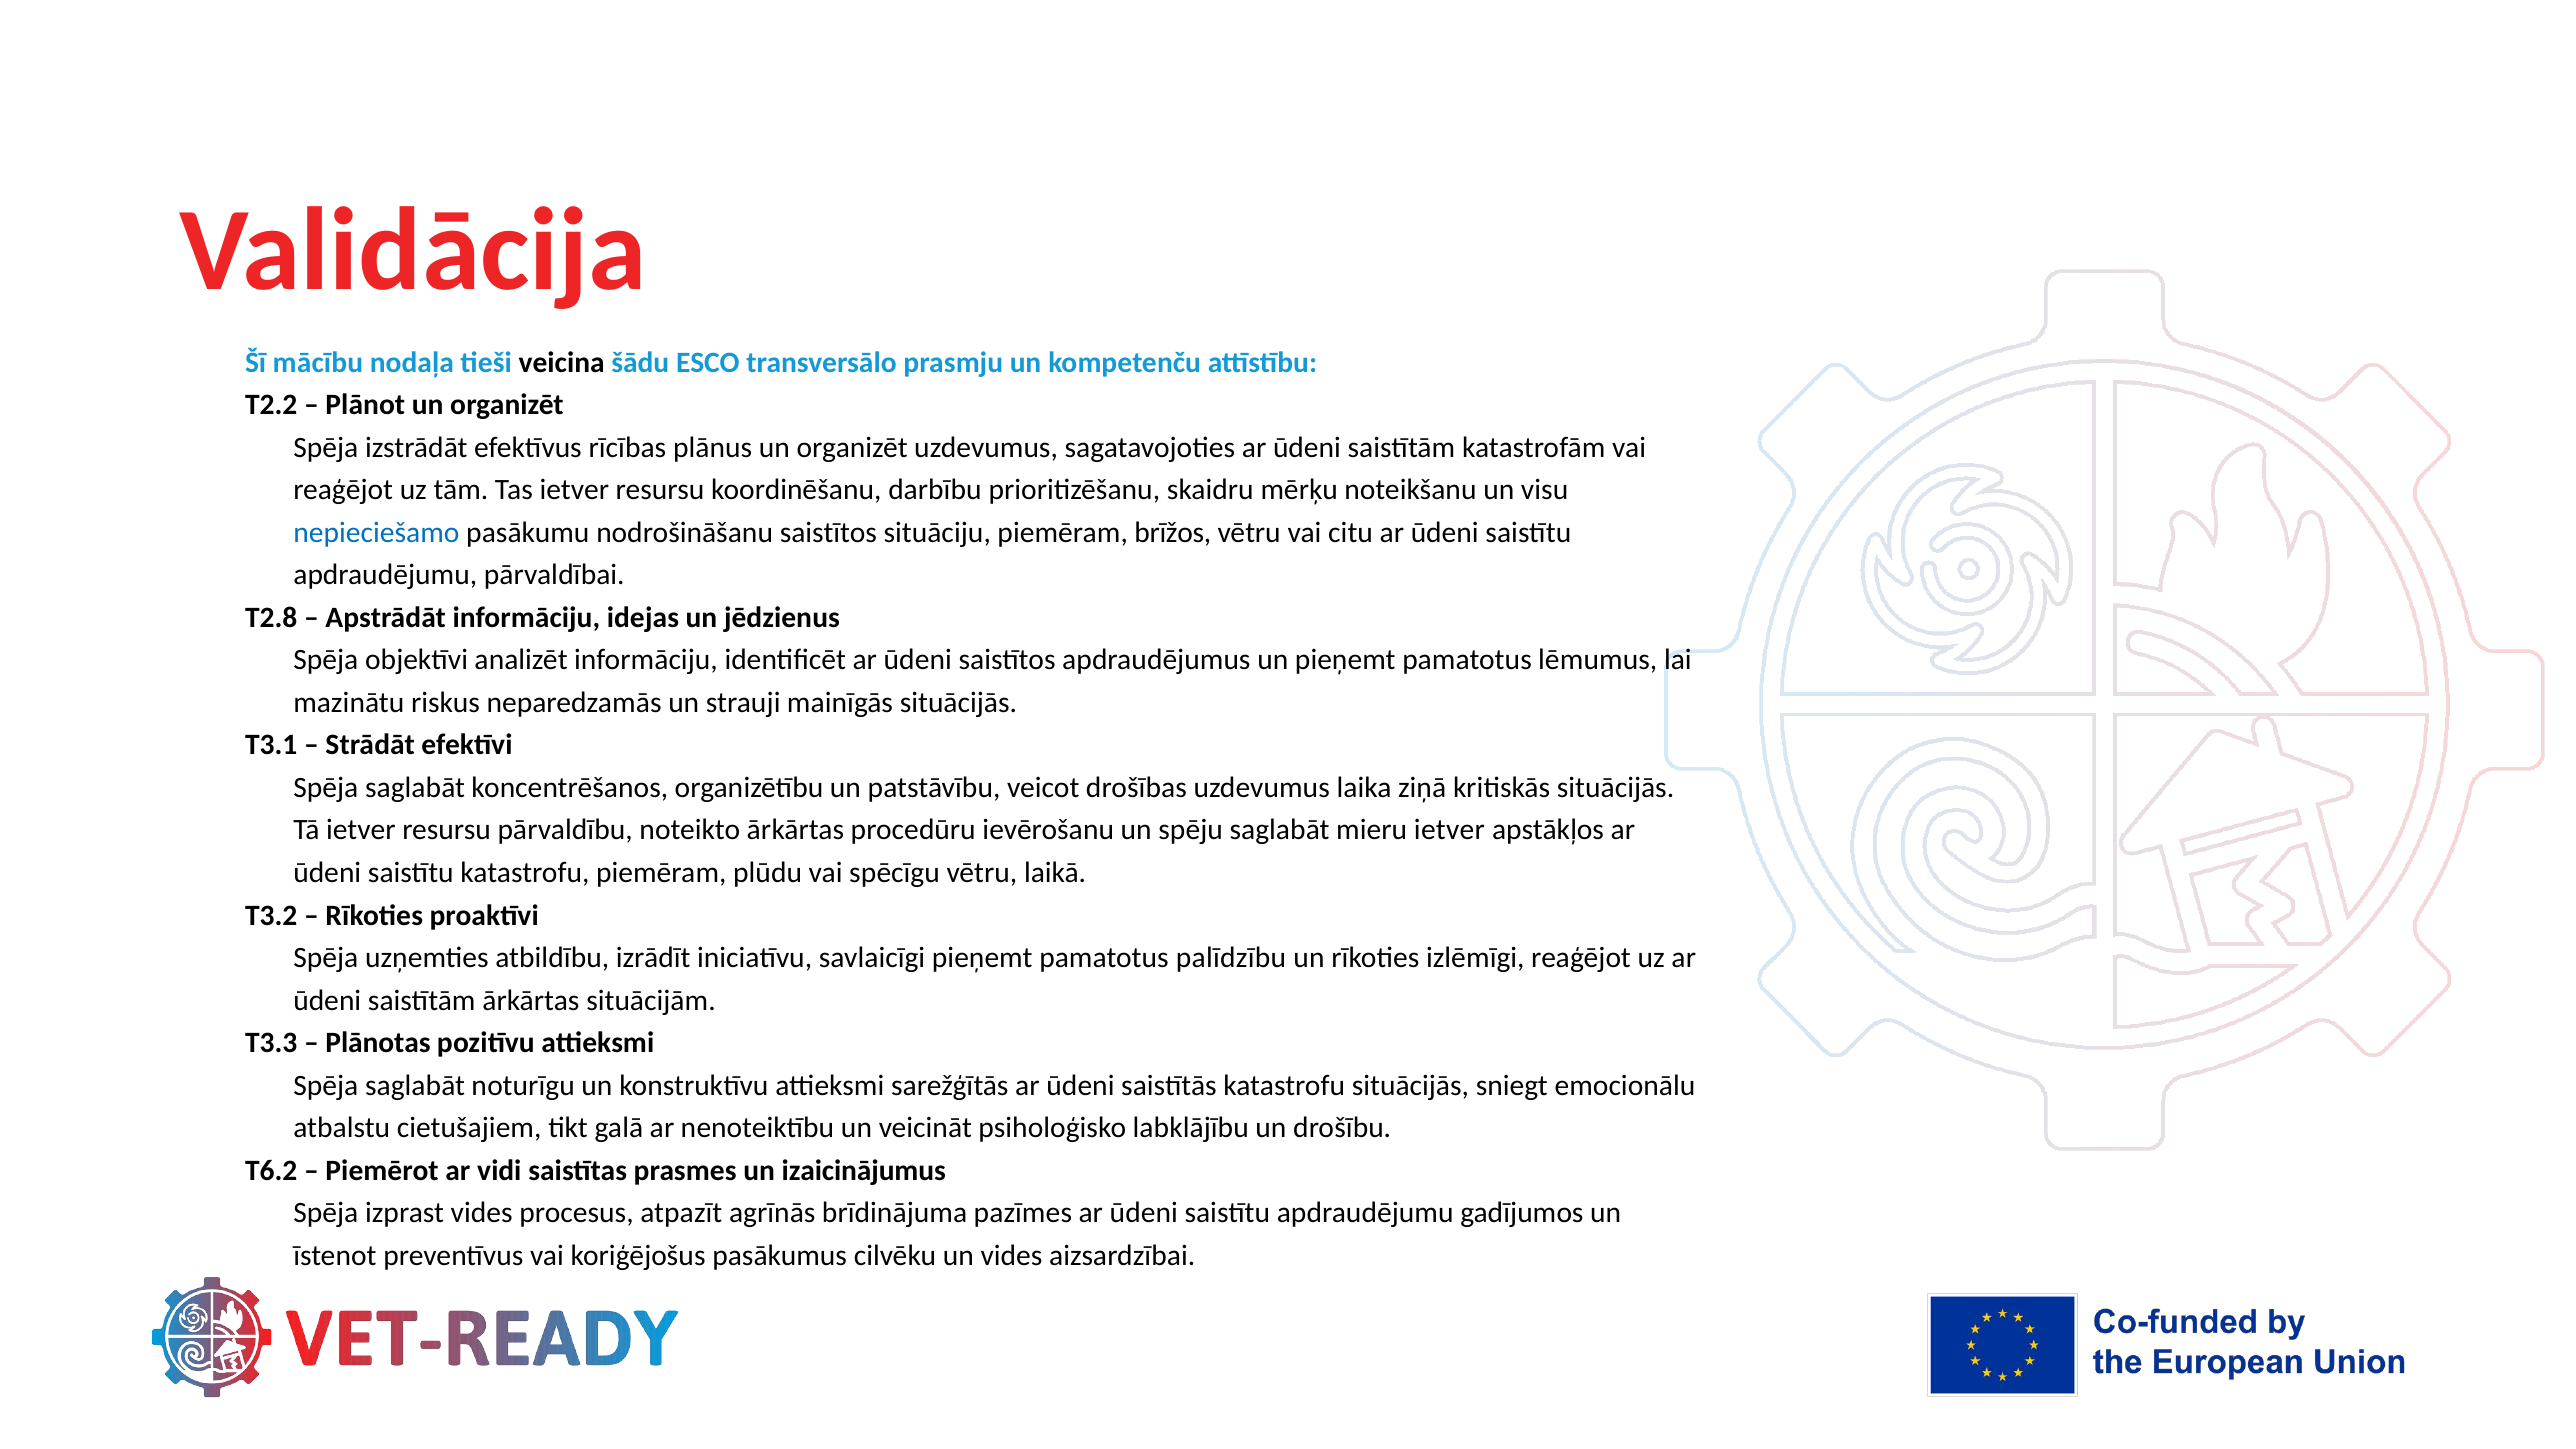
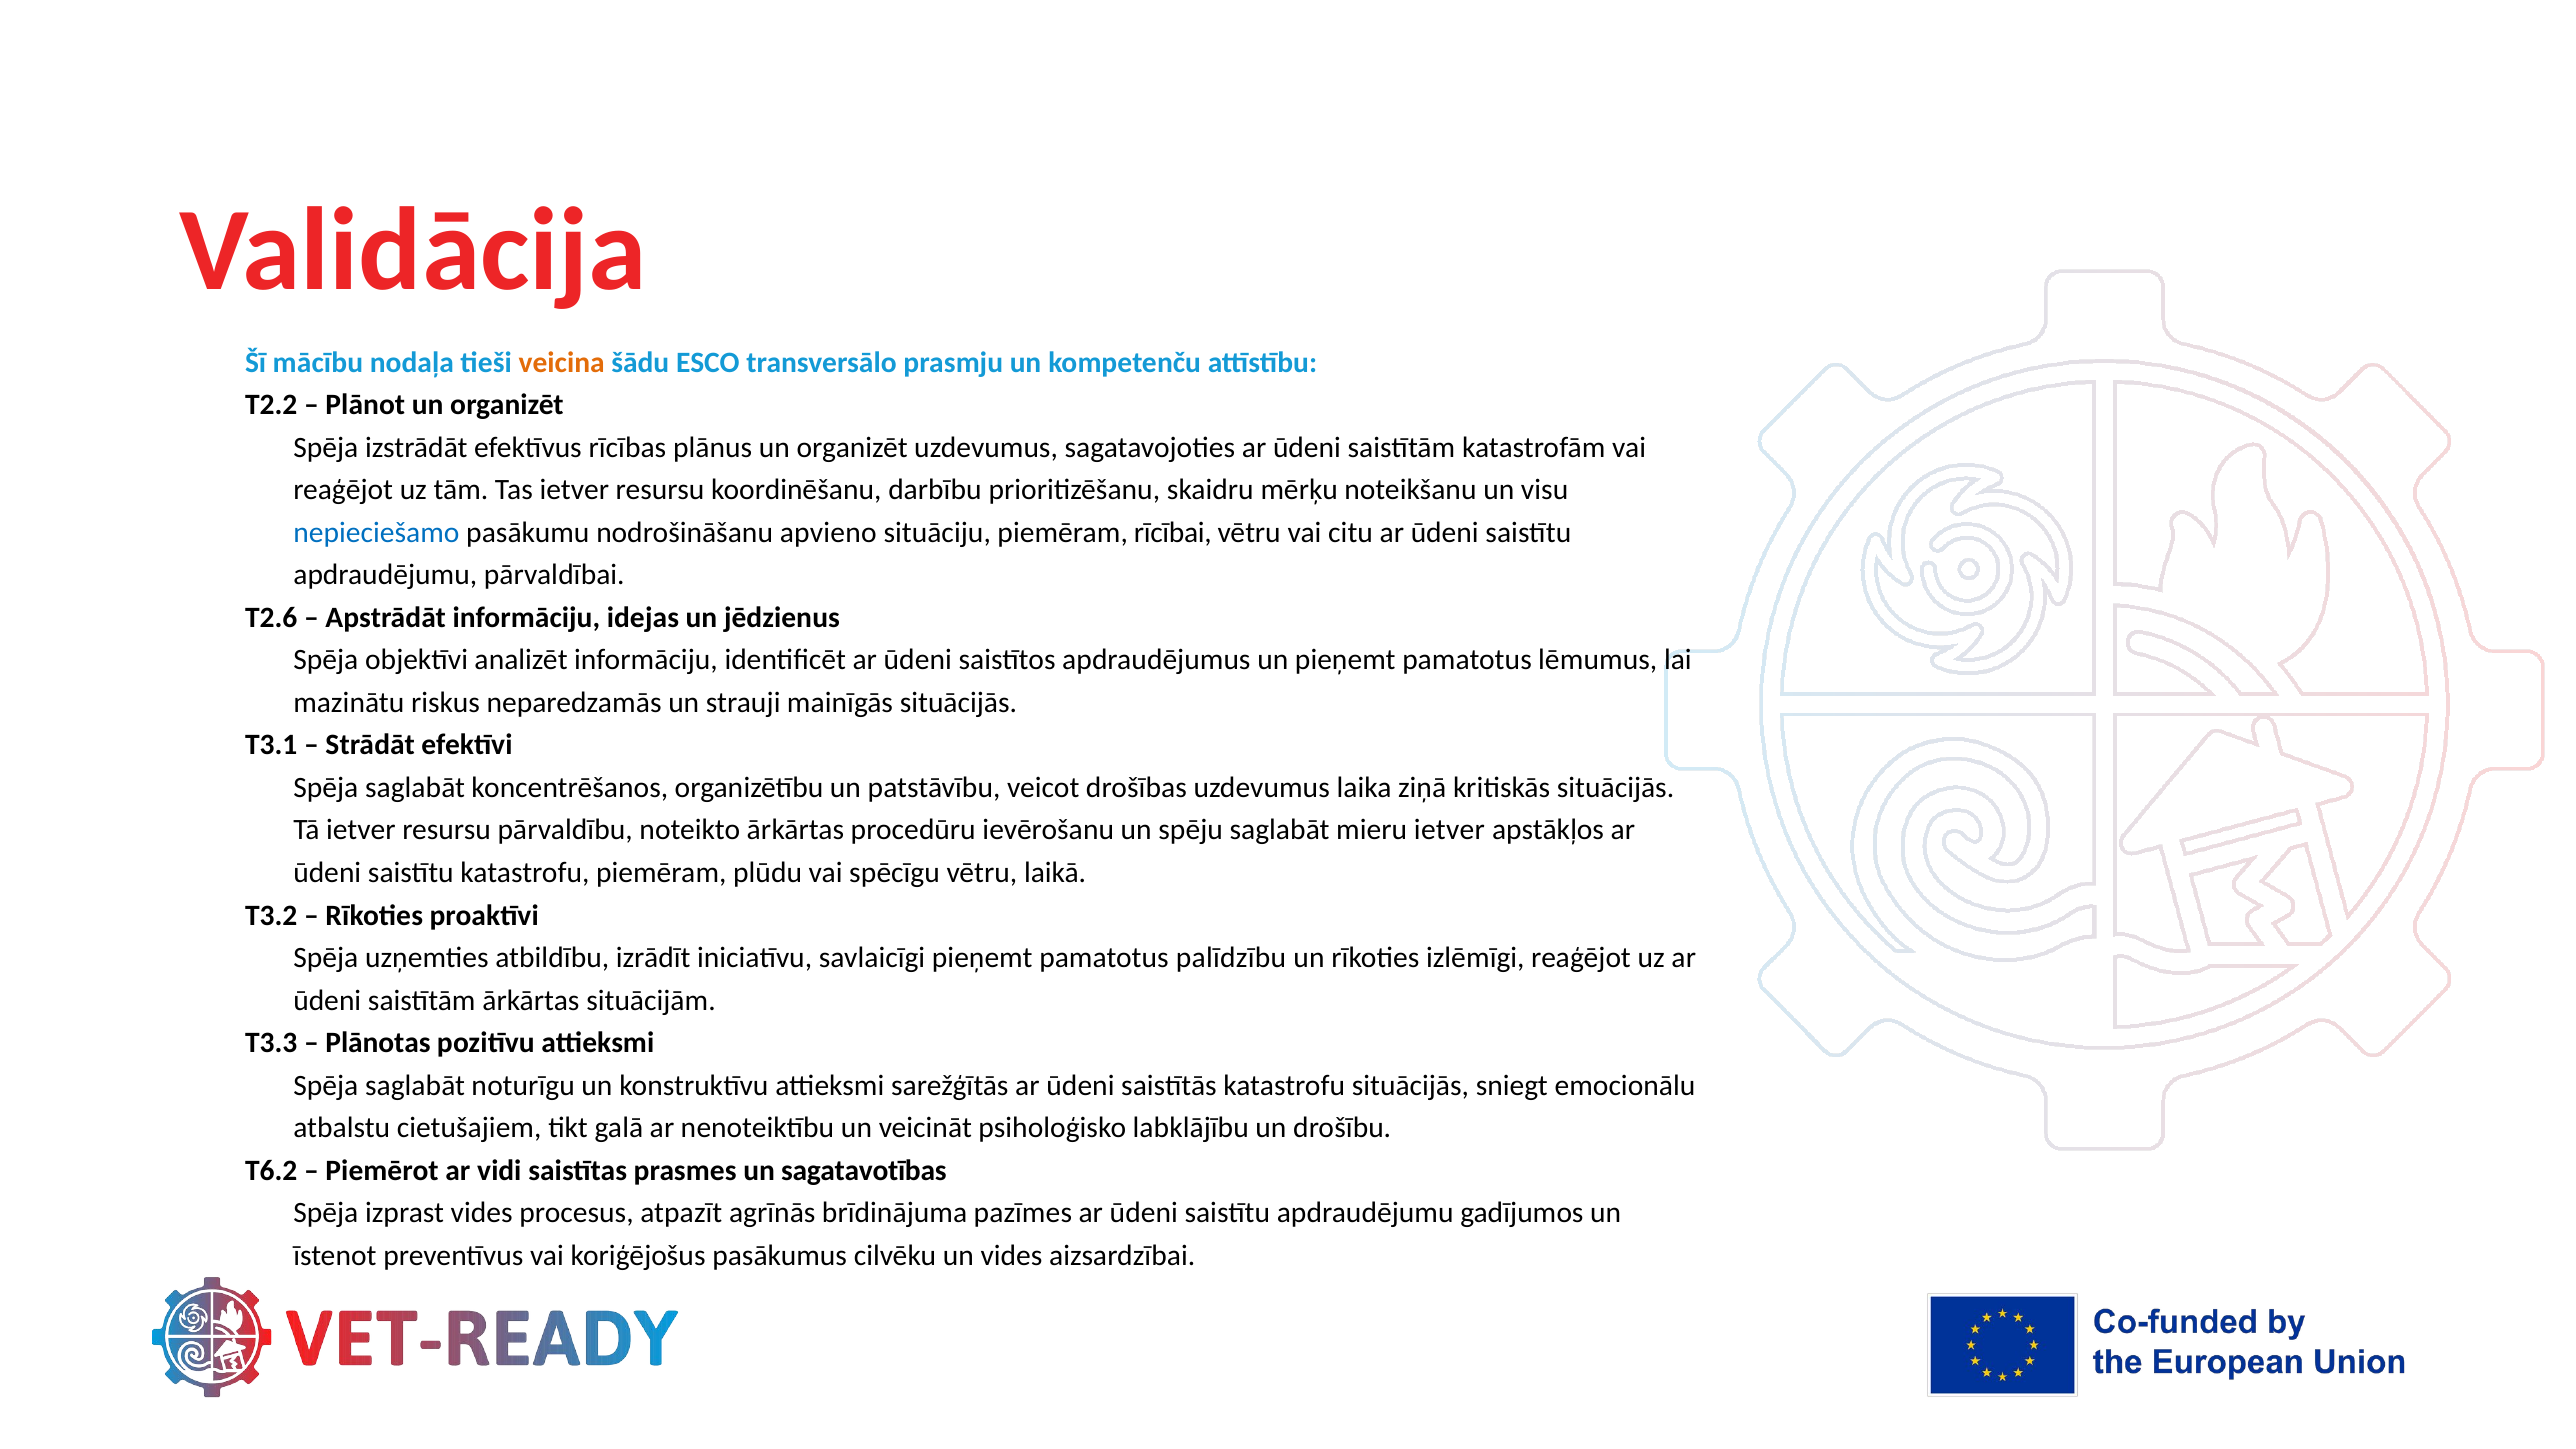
veicina colour: black -> orange
nodrošināšanu saistītos: saistītos -> apvieno
brīžos: brīžos -> rīcībai
T2.8: T2.8 -> T2.6
izaicinājumus: izaicinājumus -> sagatavotības
